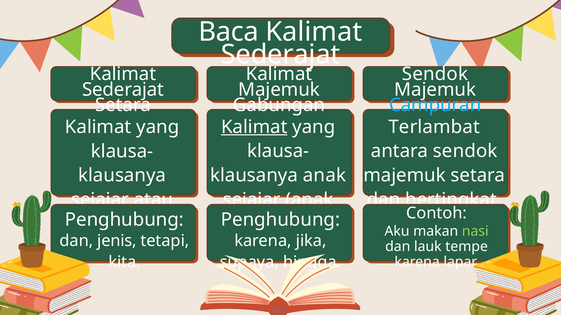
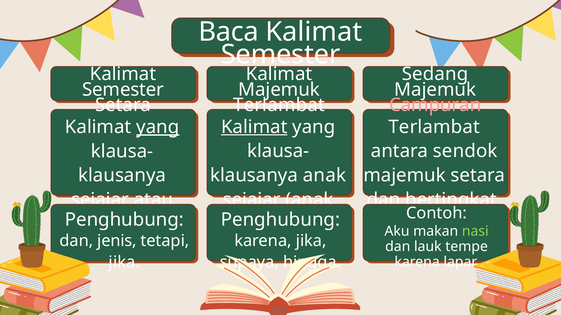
Sederajat at (281, 55): Sederajat -> Semester
Sendok at (435, 74): Sendok -> Sedang
Sederajat at (123, 90): Sederajat -> Semester
Gabungan at (279, 105): Gabungan -> Terlambat
Campuran colour: light blue -> pink
yang at (158, 127) underline: none -> present
kita at (124, 262): kita -> jika
